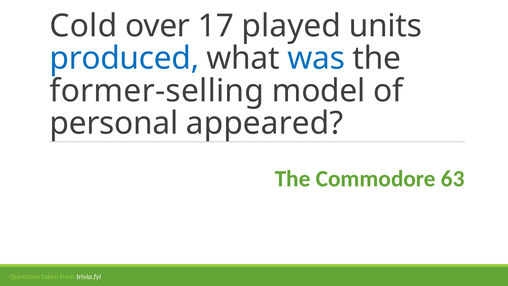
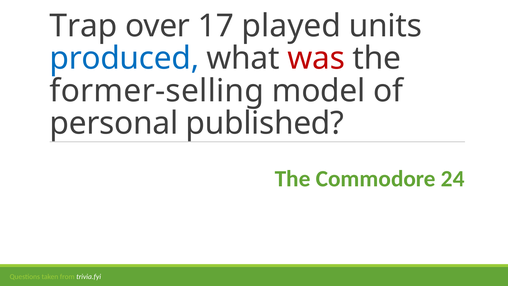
Cold: Cold -> Trap
was colour: blue -> red
appeared: appeared -> published
63: 63 -> 24
